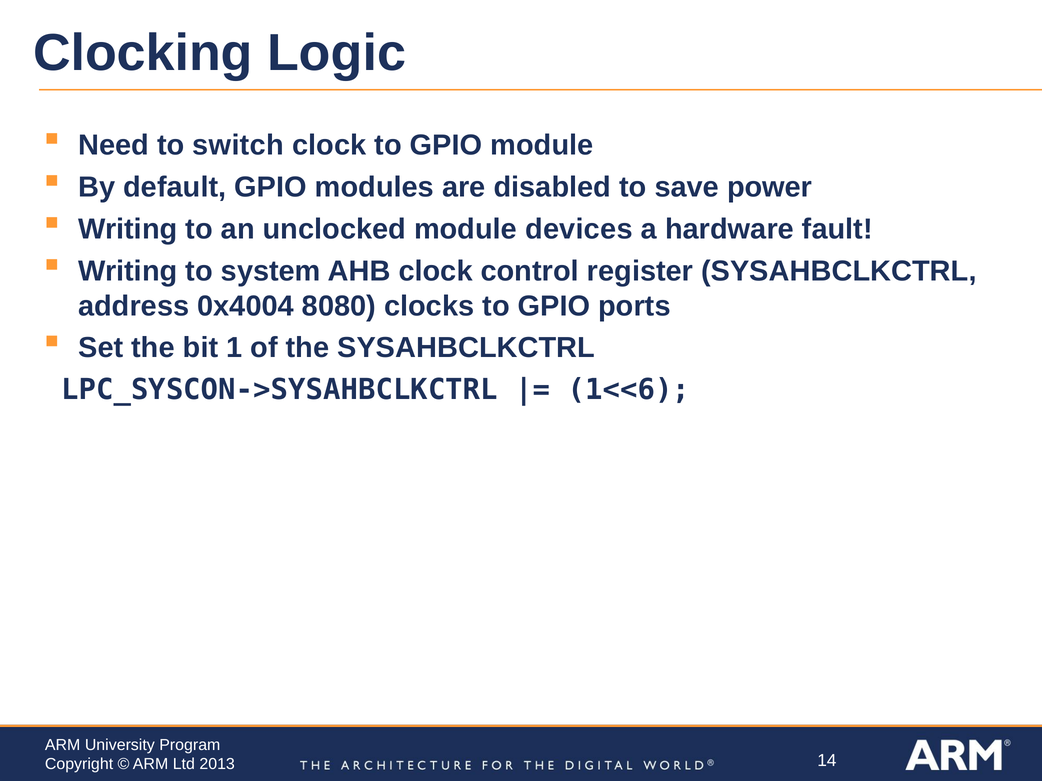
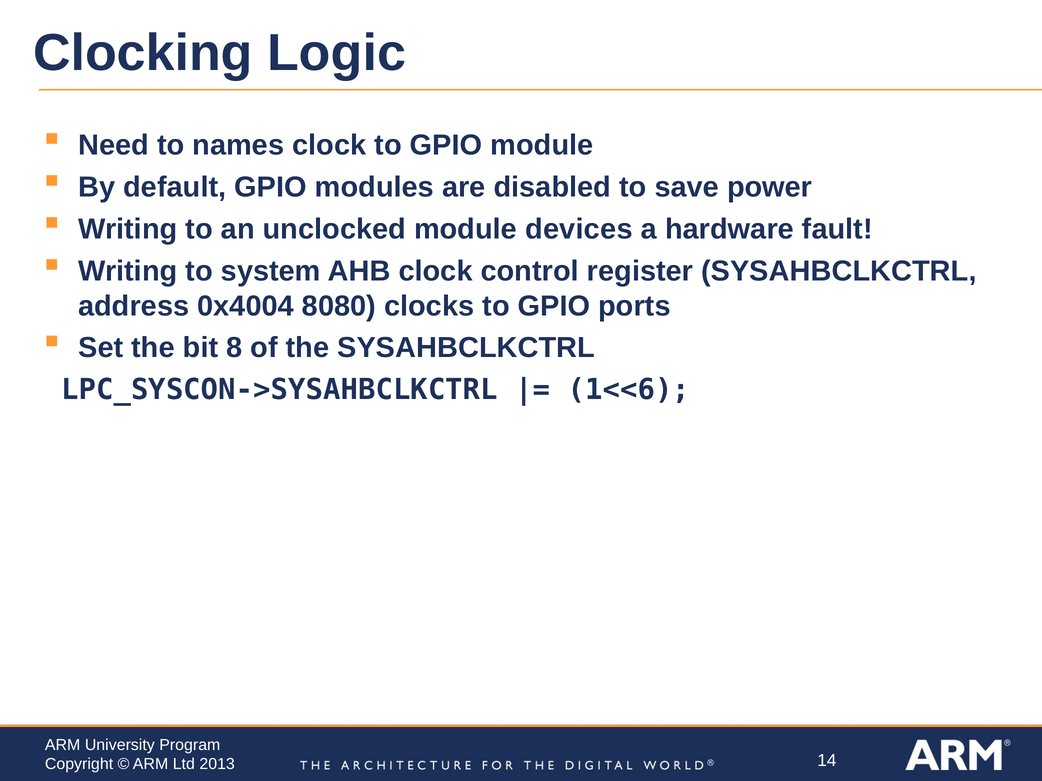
switch: switch -> names
1: 1 -> 8
